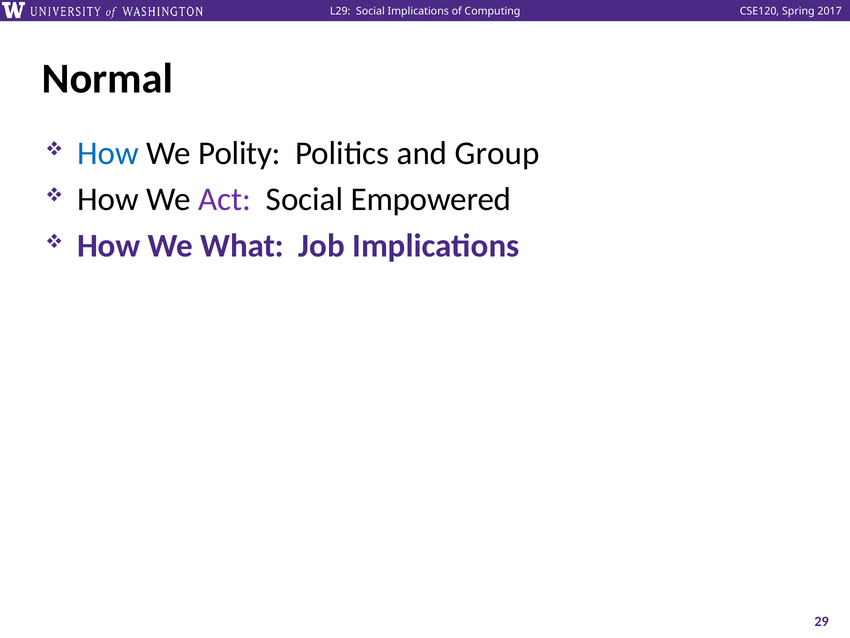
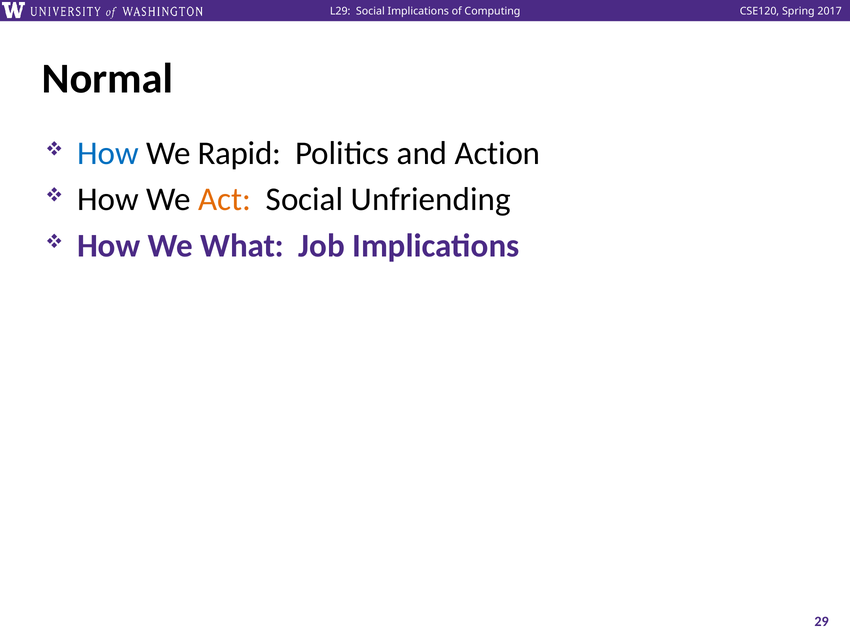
Polity: Polity -> Rapid
Group: Group -> Action
Act colour: purple -> orange
Empowered: Empowered -> Unfriending
